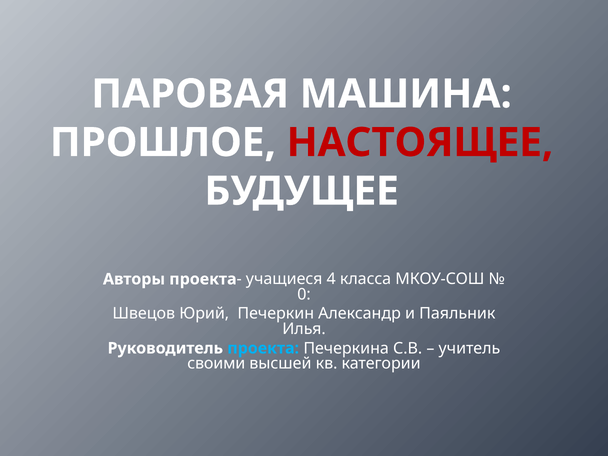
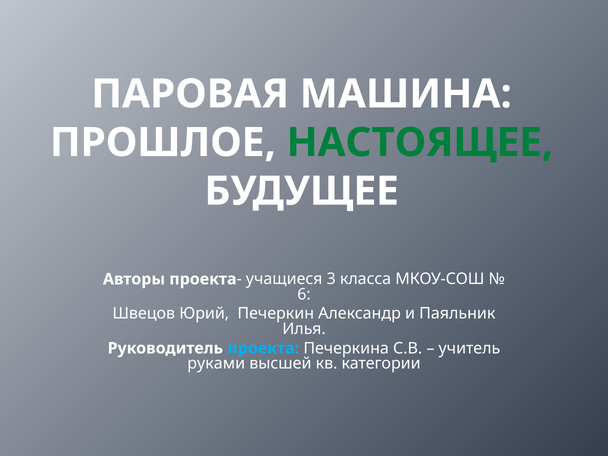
НАСТОЯЩЕЕ colour: red -> green
4: 4 -> 3
0: 0 -> 6
своими: своими -> руками
